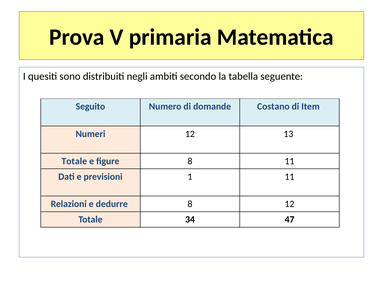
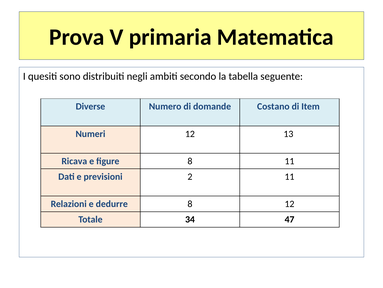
Seguito: Seguito -> Diverse
Totale at (74, 161): Totale -> Ricava
1: 1 -> 2
